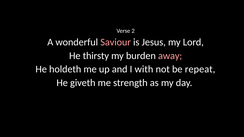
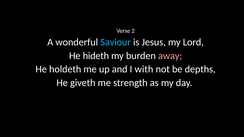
Saviour colour: pink -> light blue
thirsty: thirsty -> hideth
repeat: repeat -> depths
